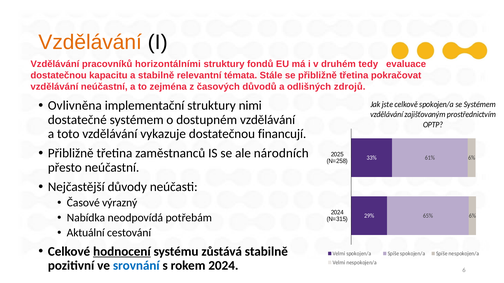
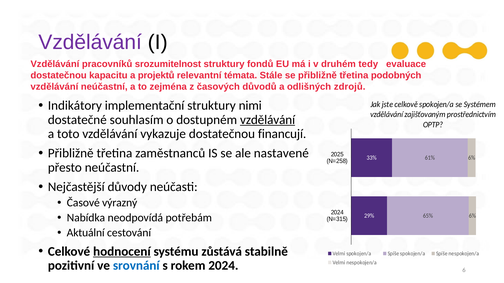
Vzdělávání at (90, 42) colour: orange -> purple
horizontálními: horizontálními -> srozumitelnost
a stabilně: stabilně -> projektů
pokračovat: pokračovat -> podobných
Ovlivněna: Ovlivněna -> Indikátory
dostatečné systémem: systémem -> souhlasím
vzdělávání at (268, 120) underline: none -> present
národních: národních -> nastavené
